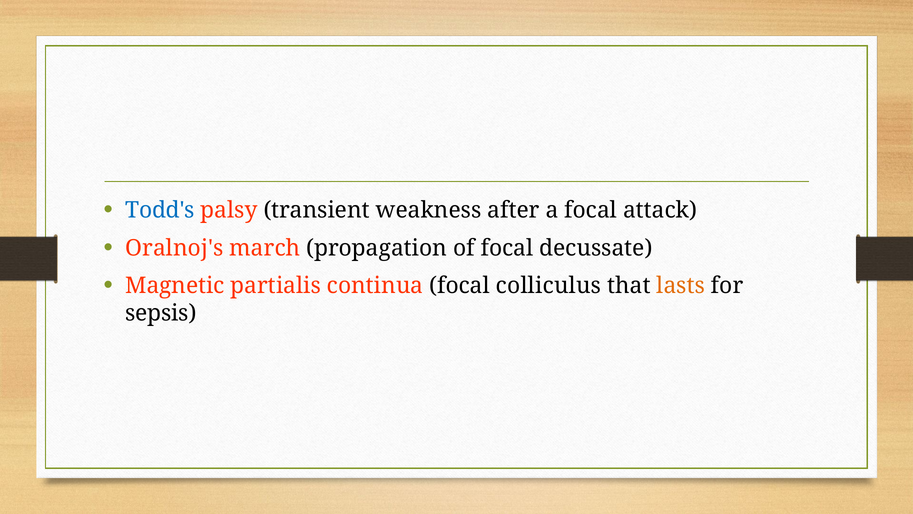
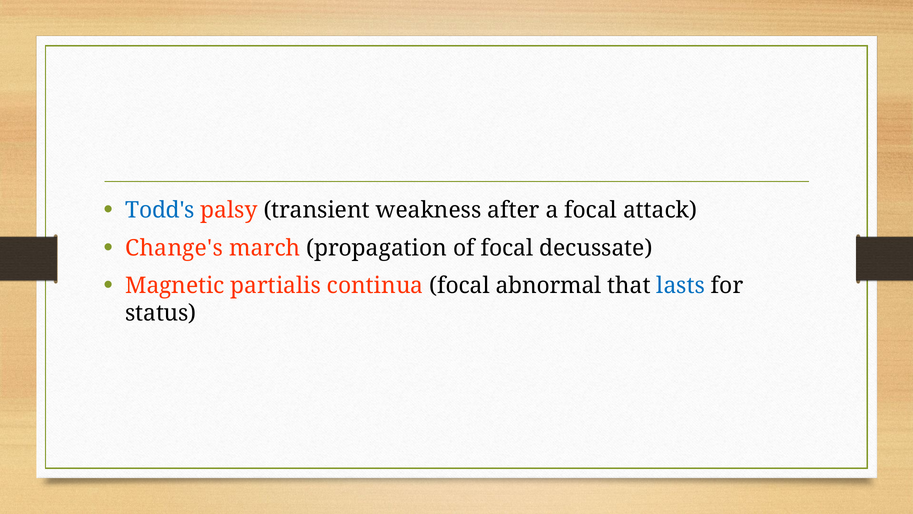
Oralnoj's: Oralnoj's -> Change's
colliculus: colliculus -> abnormal
lasts colour: orange -> blue
sepsis: sepsis -> status
